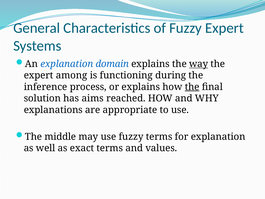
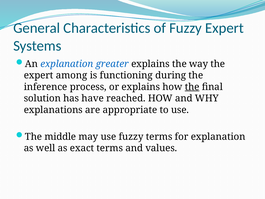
domain: domain -> greater
way underline: present -> none
aims: aims -> have
